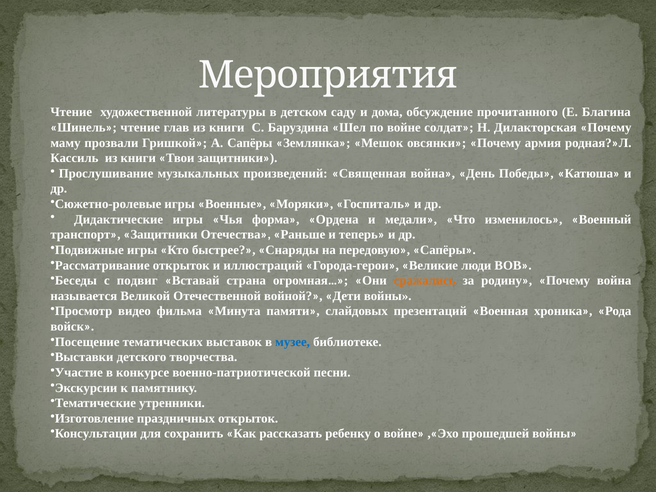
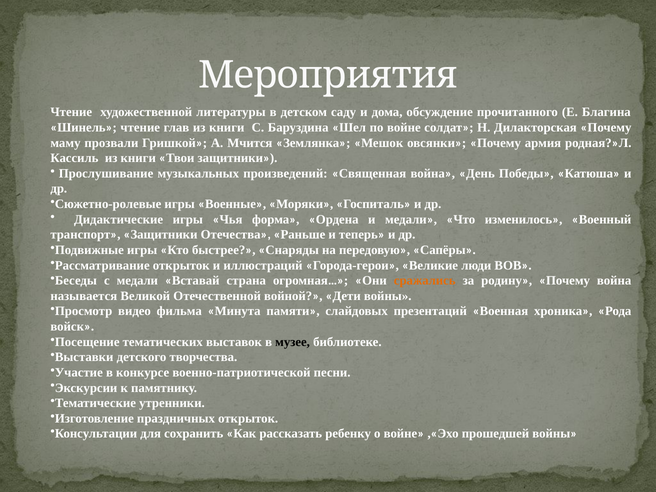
А Сапёры: Сапёры -> Мчится
с подвиг: подвиг -> медали
музее colour: blue -> black
